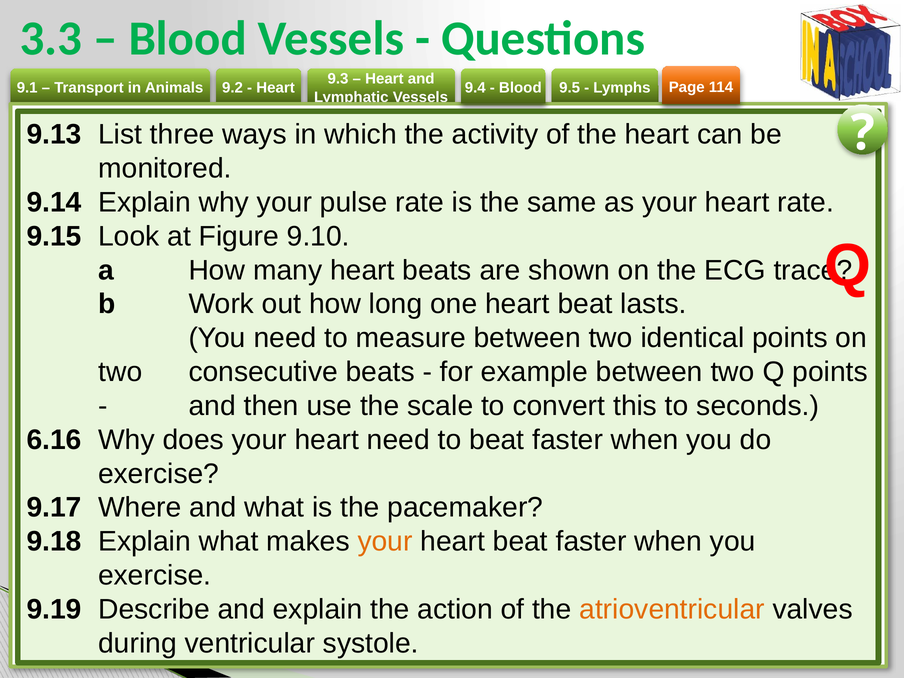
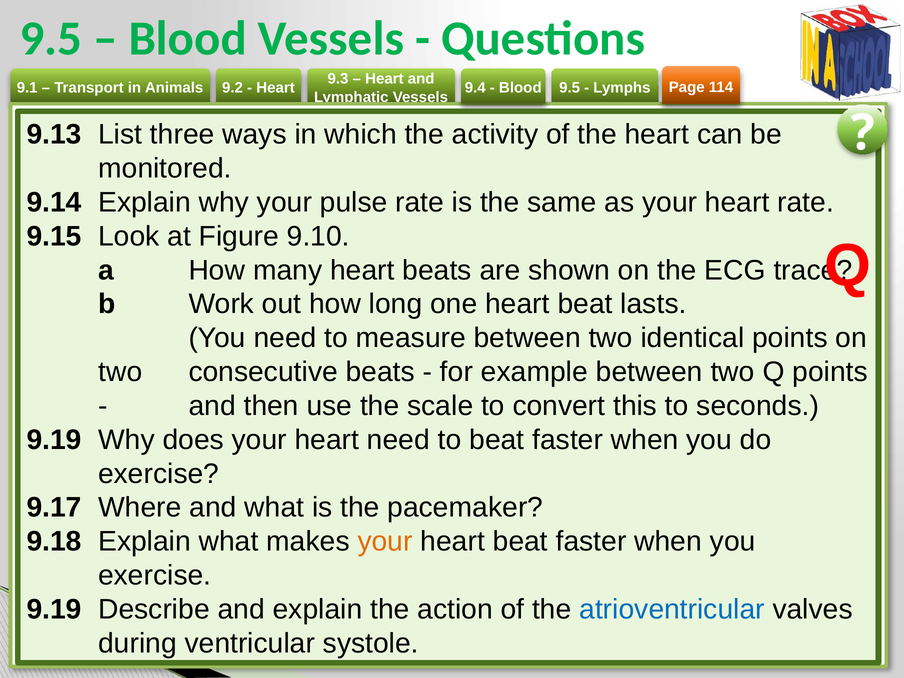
3.3 at (51, 39): 3.3 -> 9.5
6.16 at (54, 440): 6.16 -> 9.19
atrioventricular colour: orange -> blue
